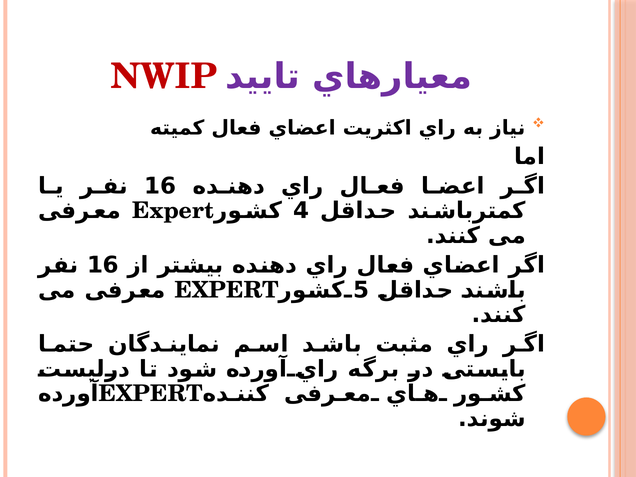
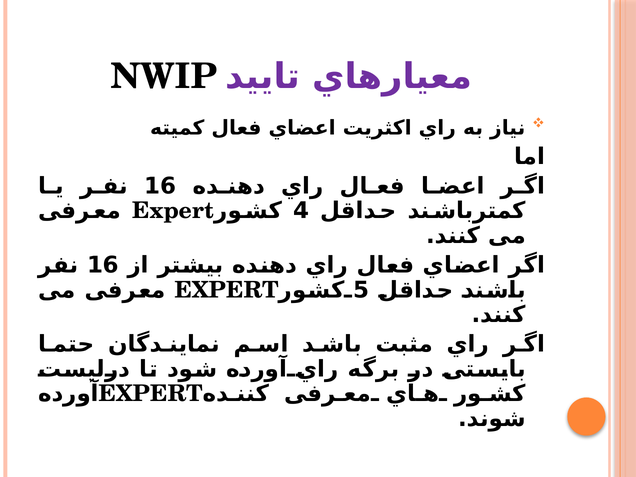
NWIP colour: red -> black
